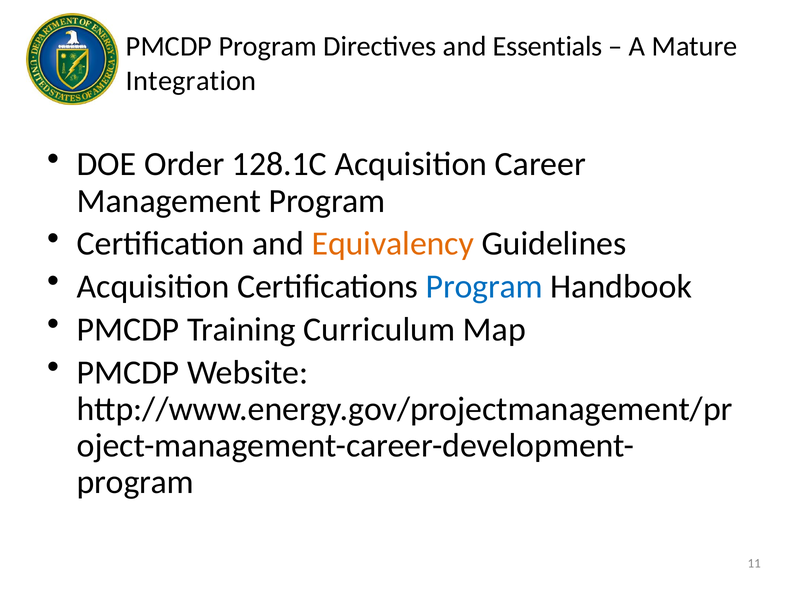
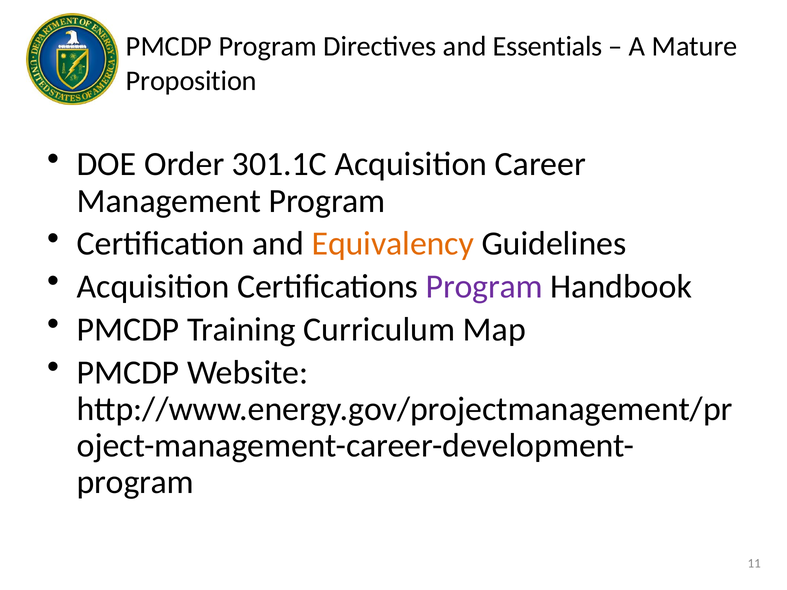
Integration: Integration -> Proposition
128.1C: 128.1C -> 301.1C
Program at (484, 287) colour: blue -> purple
